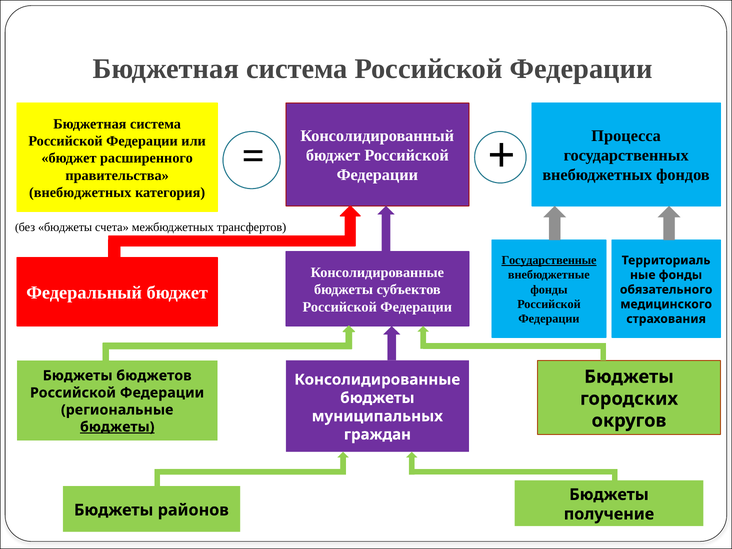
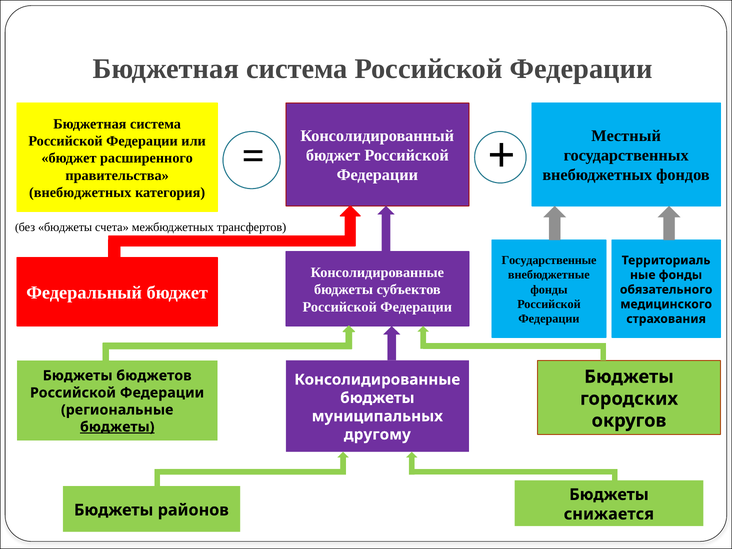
Процесса: Процесса -> Местный
Государственные underline: present -> none
граждан: граждан -> другому
получение: получение -> снижается
